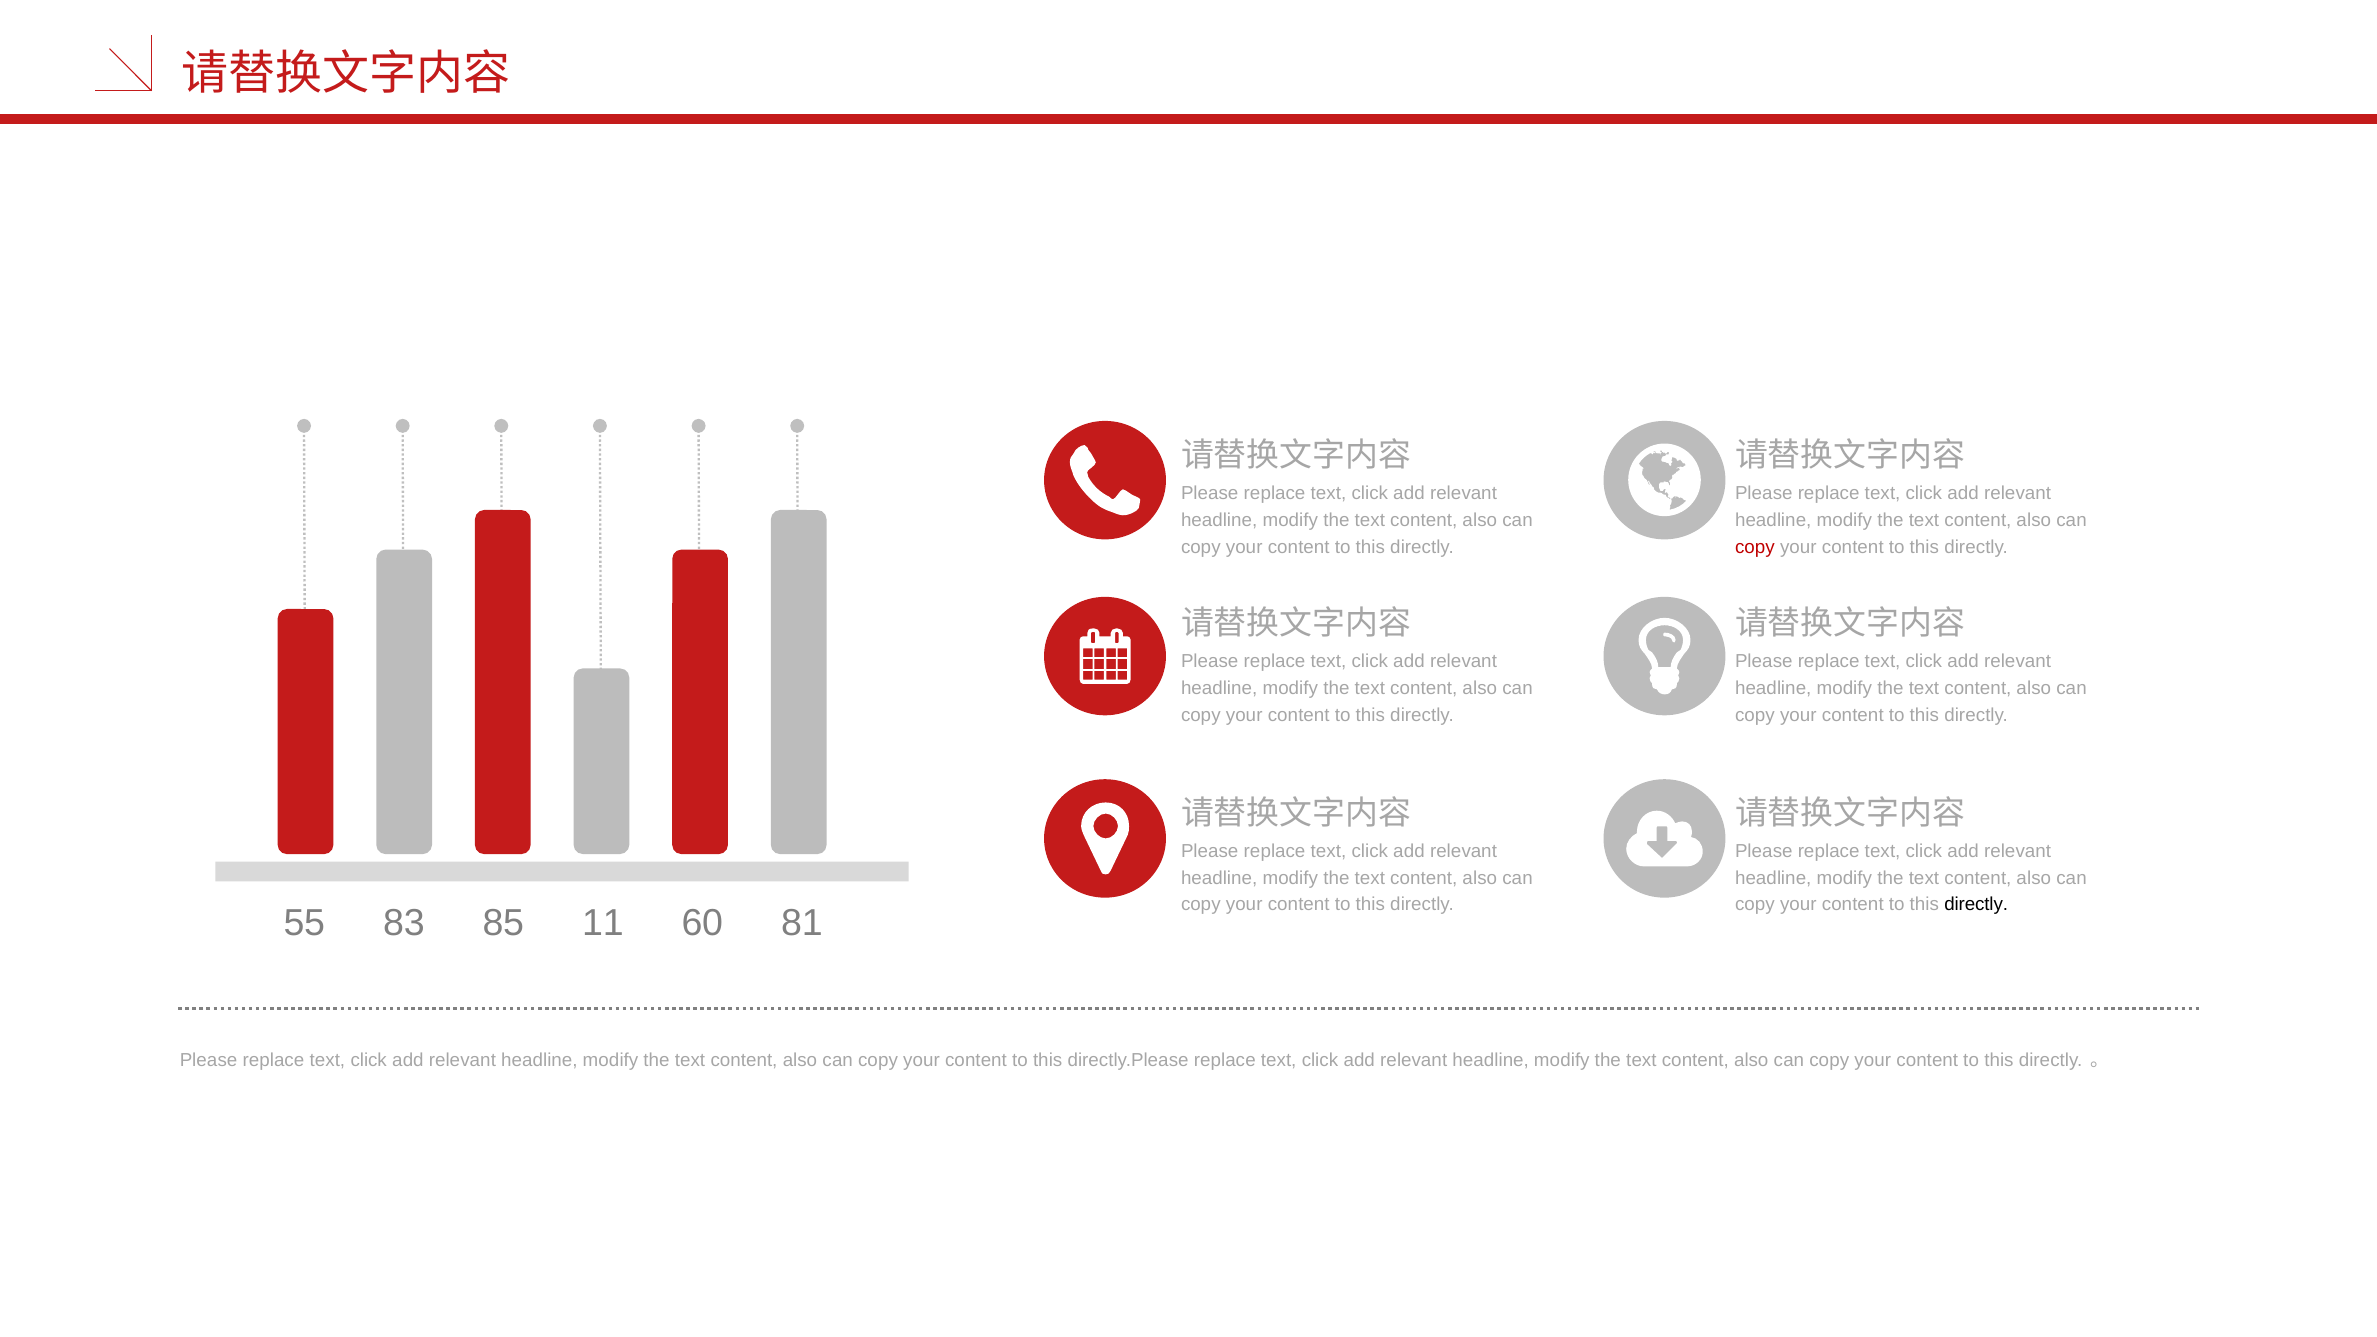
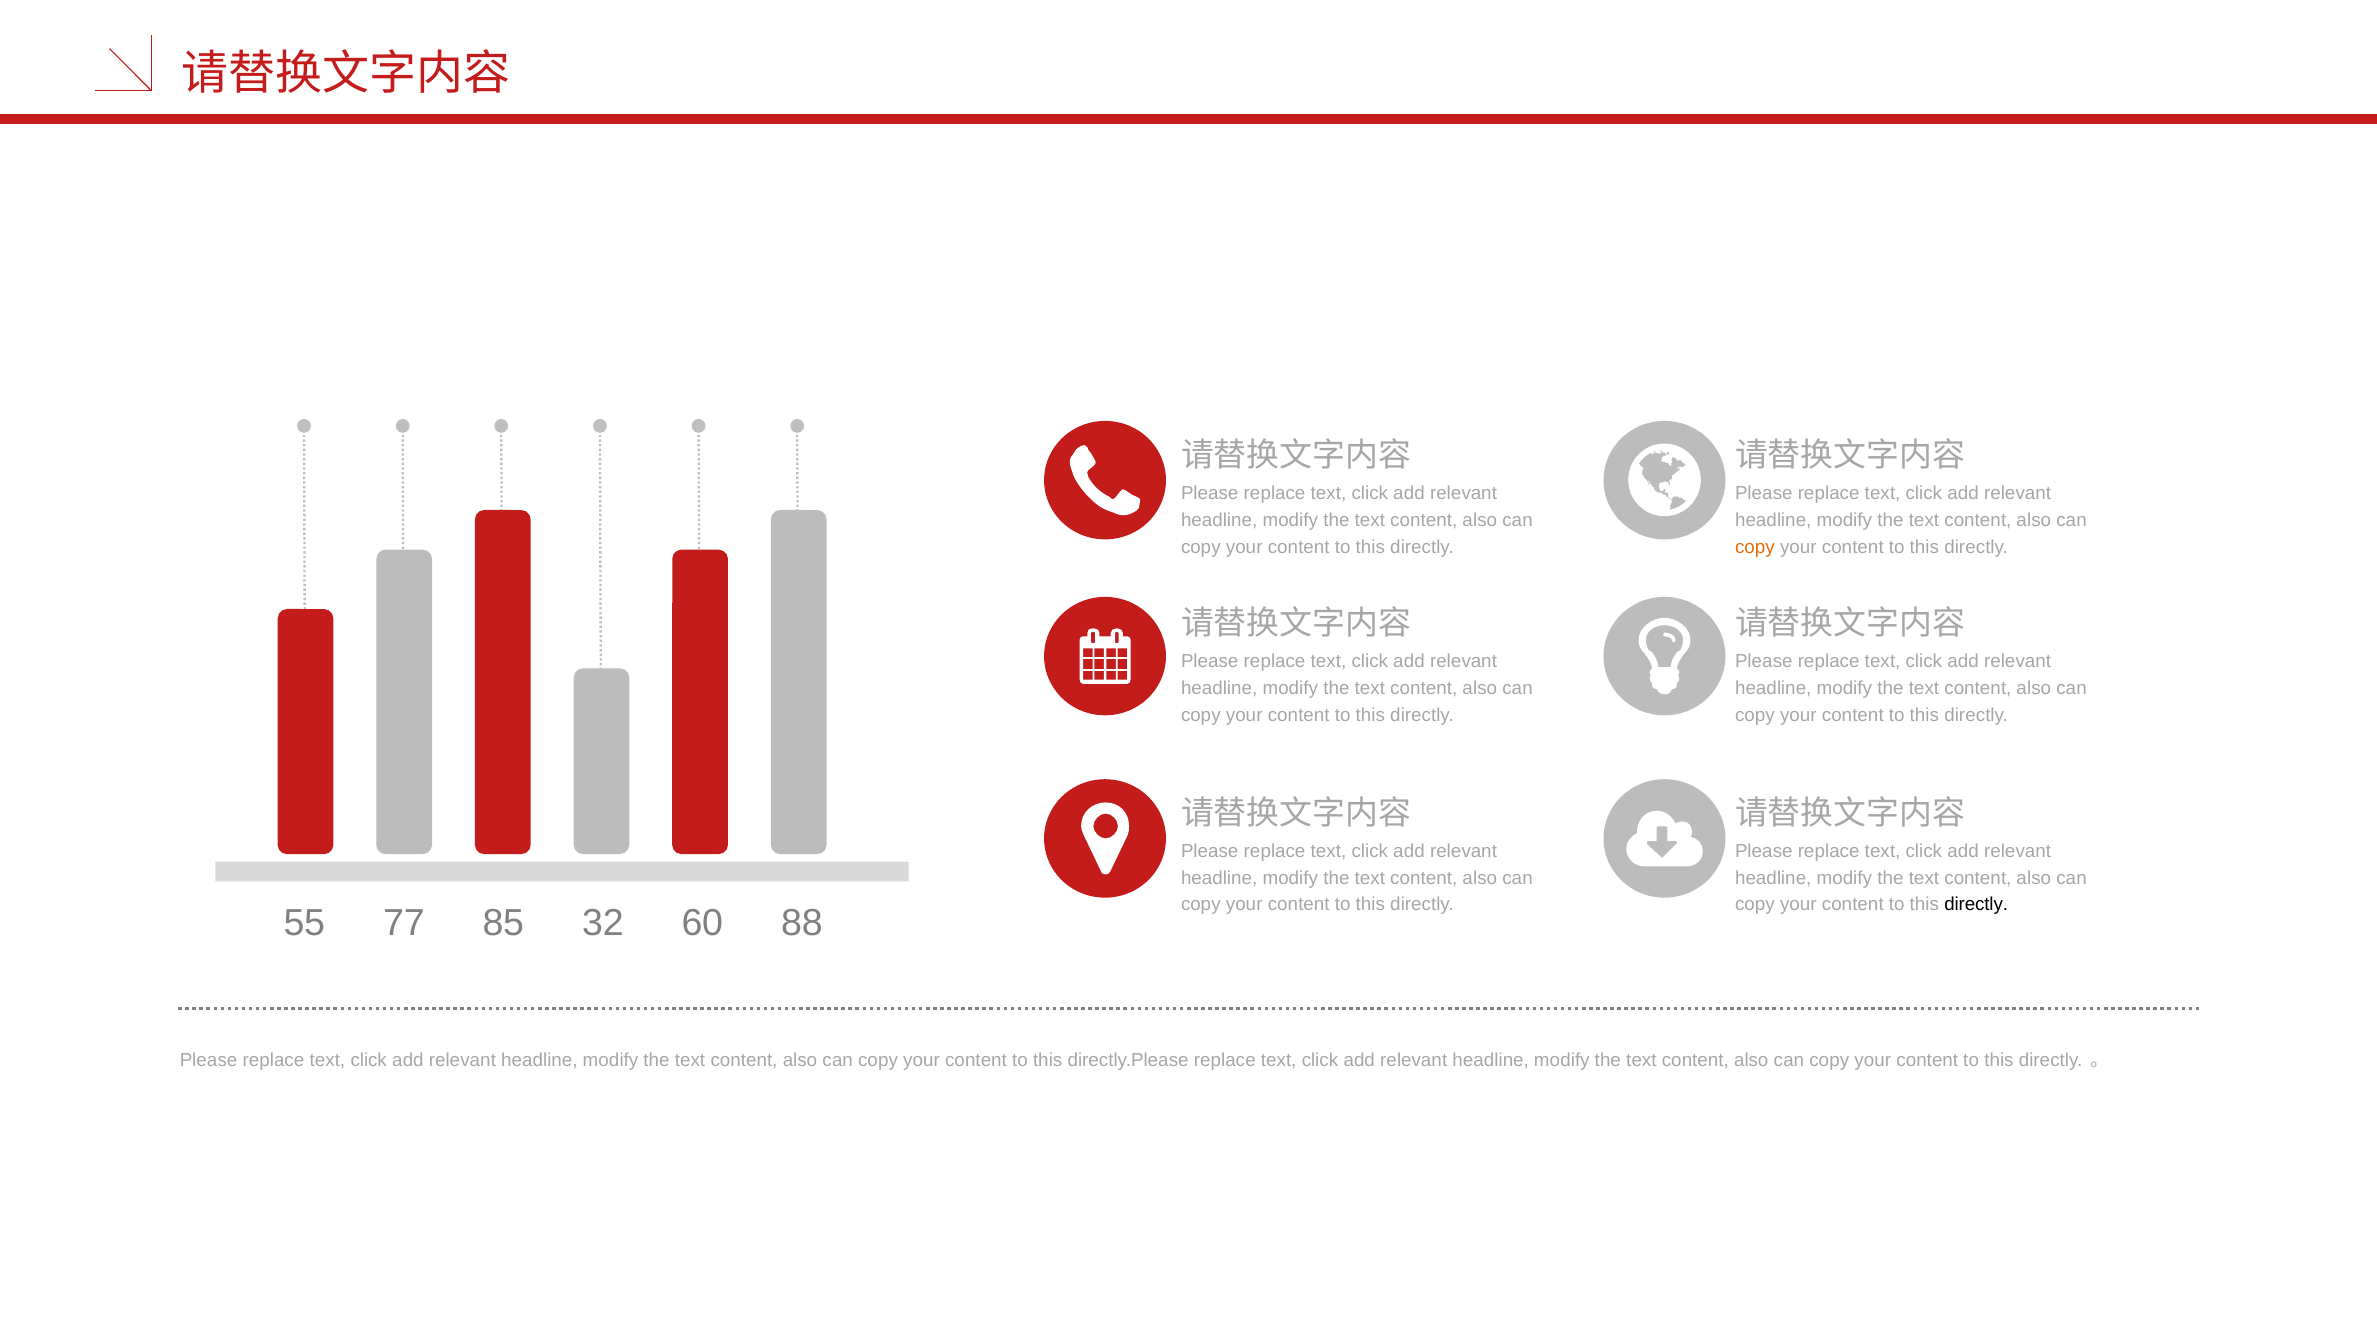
copy at (1755, 547) colour: red -> orange
83: 83 -> 77
11: 11 -> 32
81: 81 -> 88
